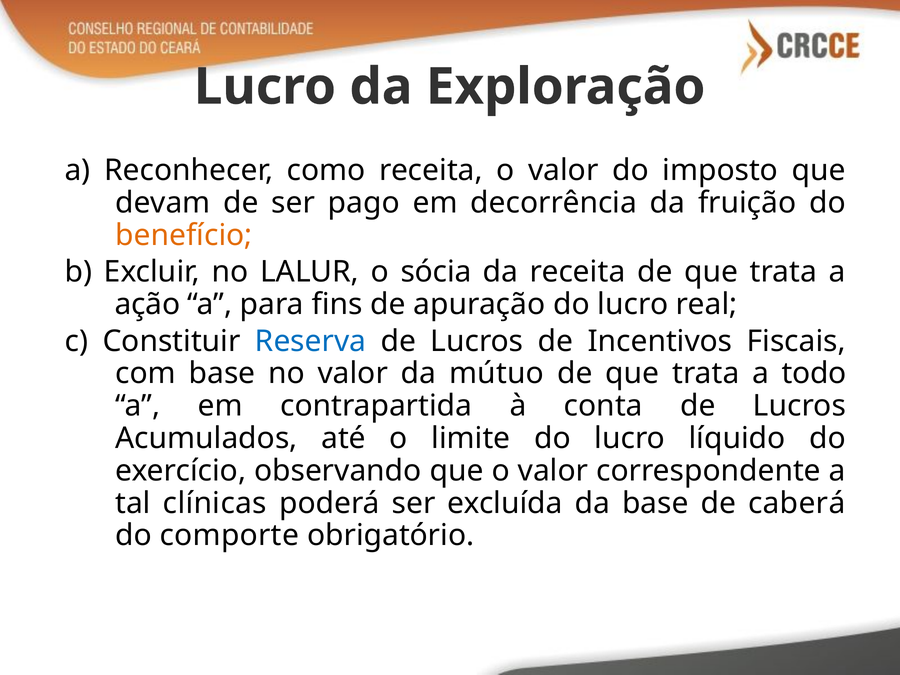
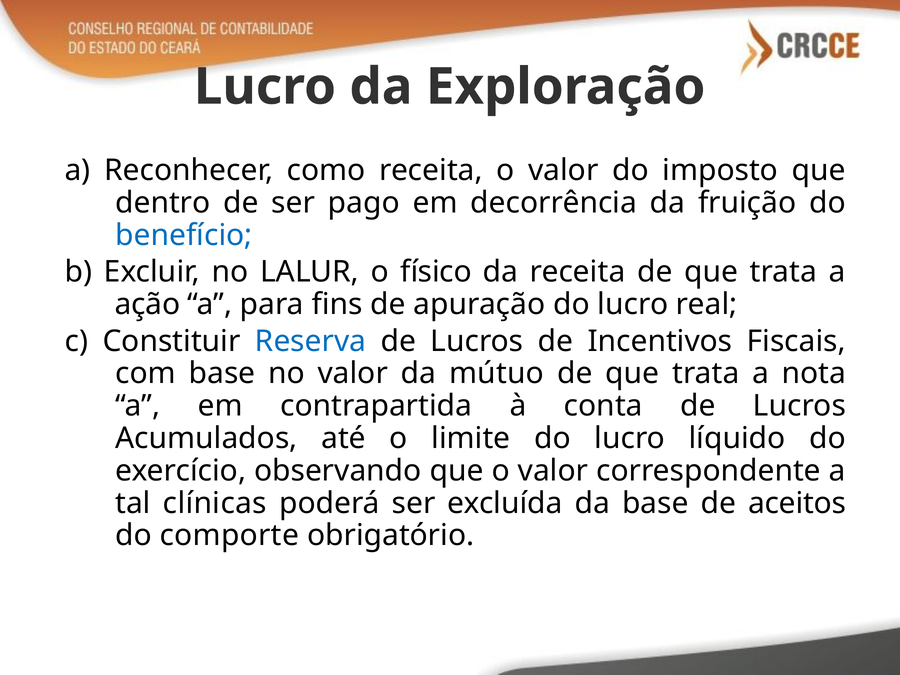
devam: devam -> dentro
benefício colour: orange -> blue
sócia: sócia -> físico
todo: todo -> nota
caberá: caberá -> aceitos
